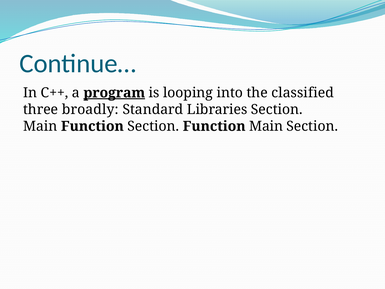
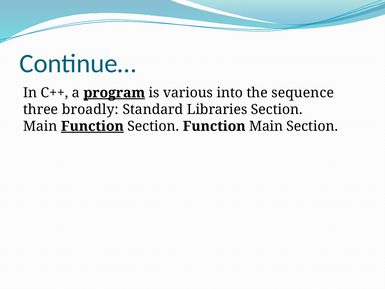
looping: looping -> various
classified: classified -> sequence
Function at (92, 126) underline: none -> present
